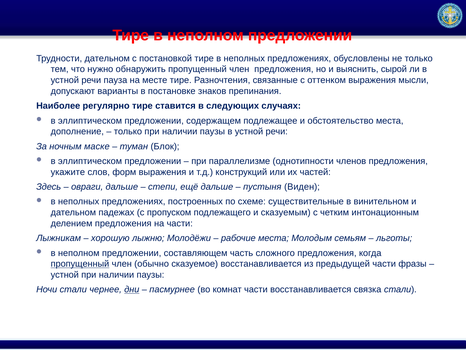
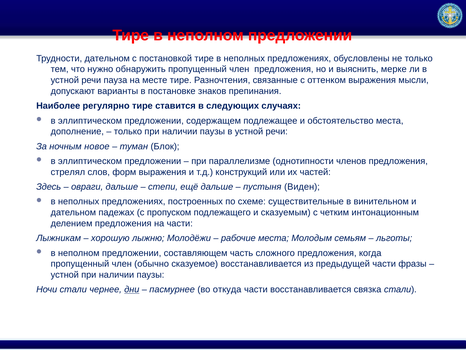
сырой: сырой -> мерке
маске: маске -> новое
укажите: укажите -> стрелял
пропущенный at (80, 264) underline: present -> none
комнат: комнат -> откуда
